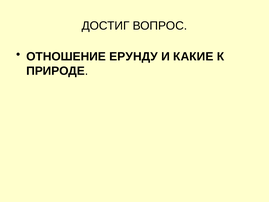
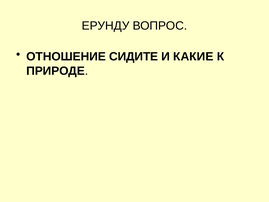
ДОСТИГ: ДОСТИГ -> ЕРУНДУ
ЕРУНДУ: ЕРУНДУ -> СИДИТЕ
